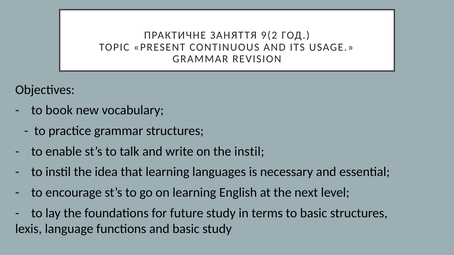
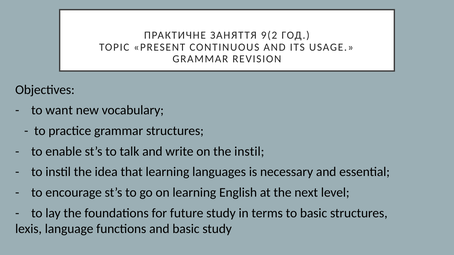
book: book -> want
